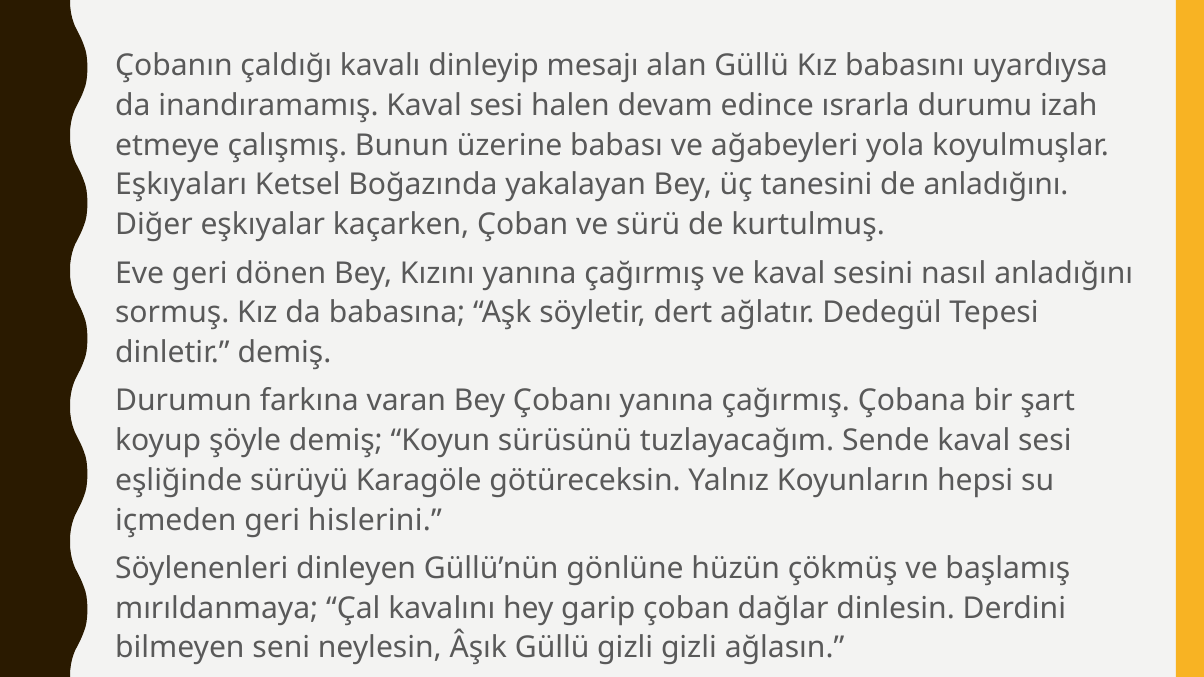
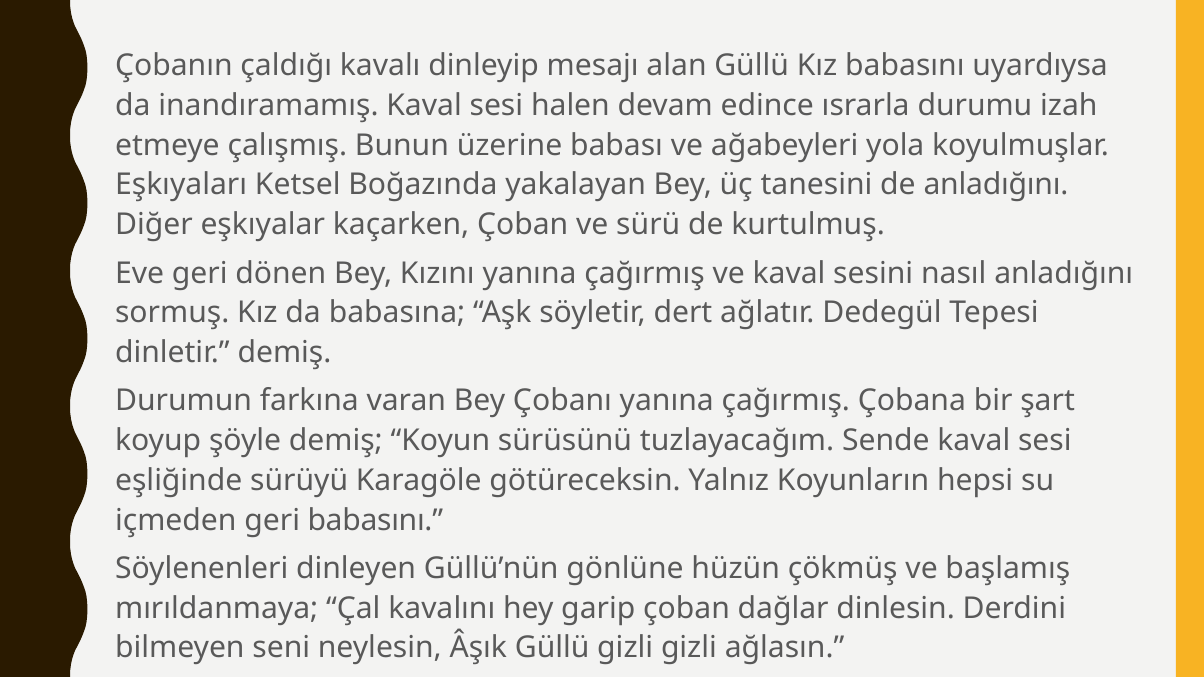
geri hislerini: hislerini -> babasını
